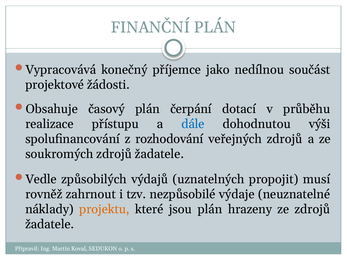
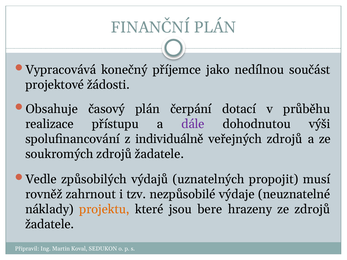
dále colour: blue -> purple
rozhodování: rozhodování -> individuálně
jsou plán: plán -> bere
